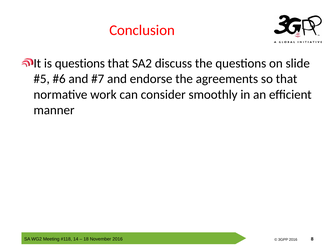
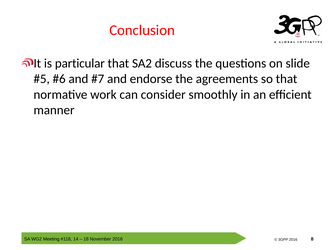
is questions: questions -> particular
